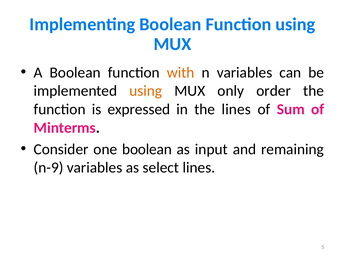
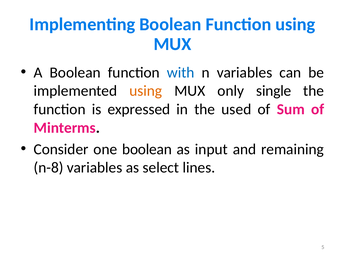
with colour: orange -> blue
order: order -> single
the lines: lines -> used
n-9: n-9 -> n-8
